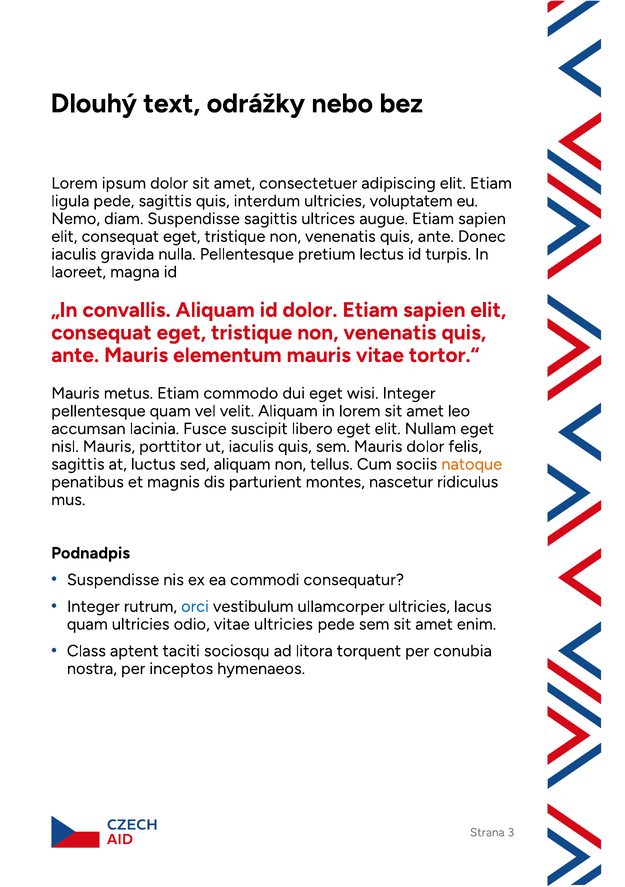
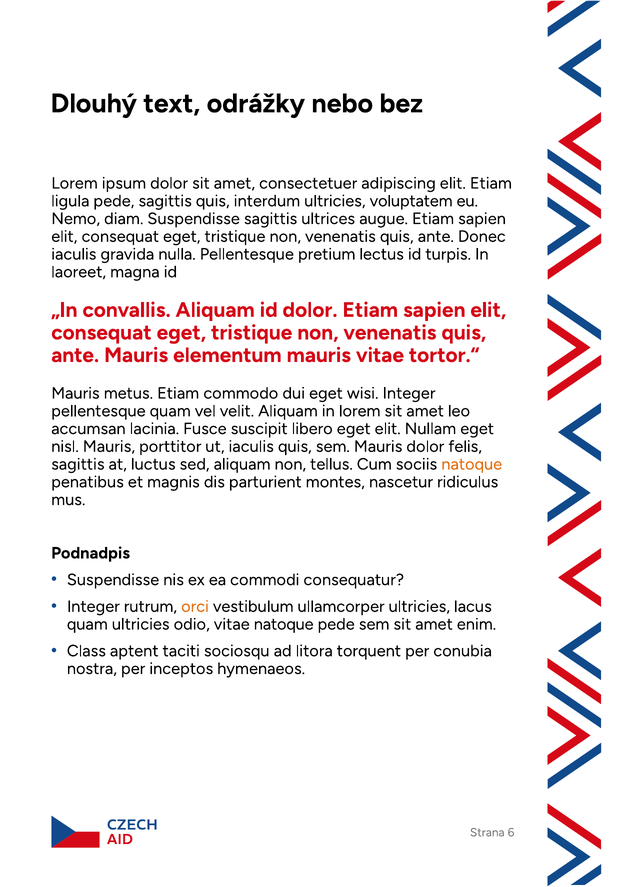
orci colour: blue -> orange
vitae ultricies: ultricies -> natoque
3: 3 -> 6
